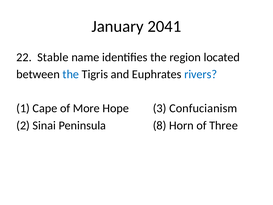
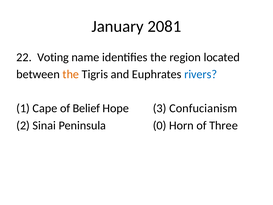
2041: 2041 -> 2081
Stable: Stable -> Voting
the at (71, 74) colour: blue -> orange
More: More -> Belief
8: 8 -> 0
